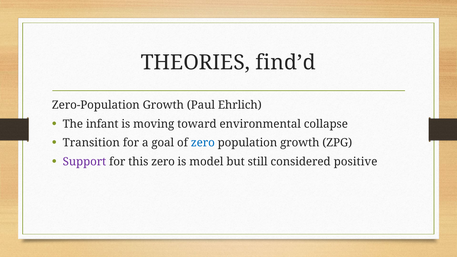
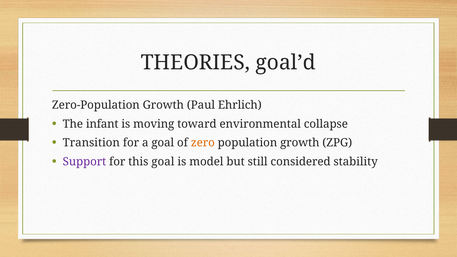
find’d: find’d -> goal’d
zero at (203, 143) colour: blue -> orange
this zero: zero -> goal
positive: positive -> stability
